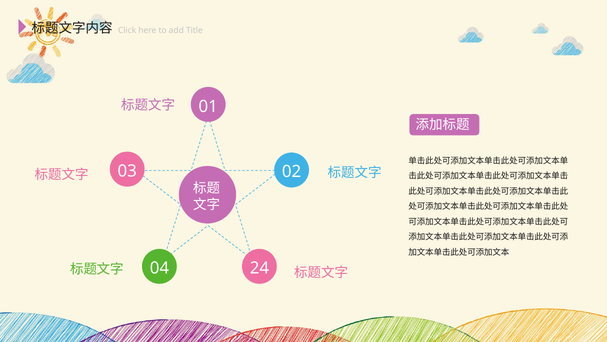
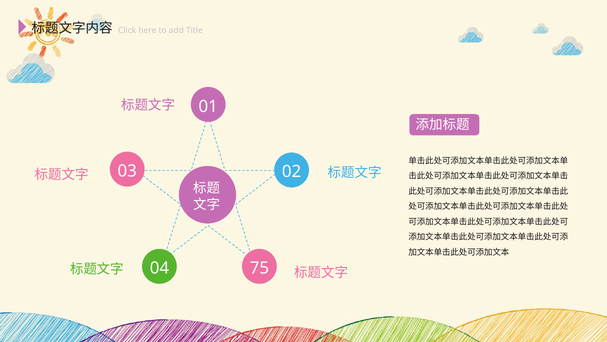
24: 24 -> 75
